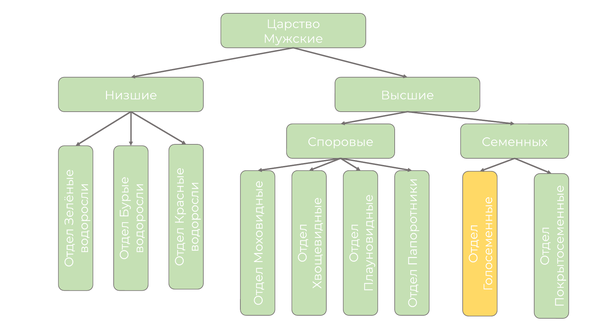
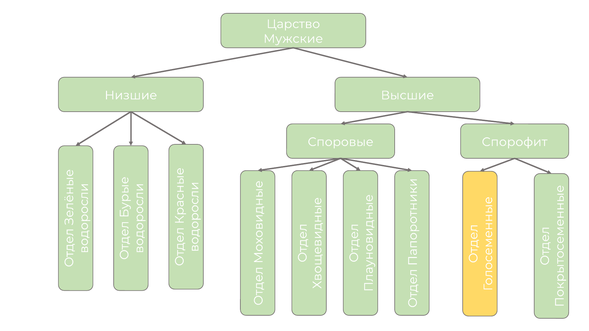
Семенных: Семенных -> Спорофит
